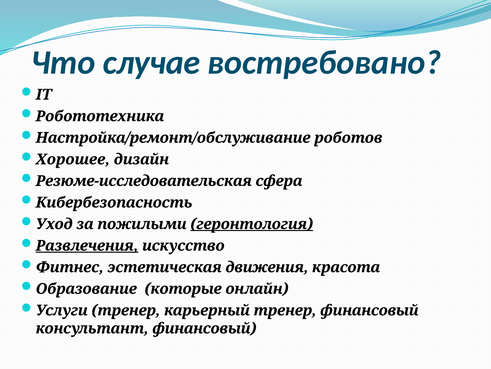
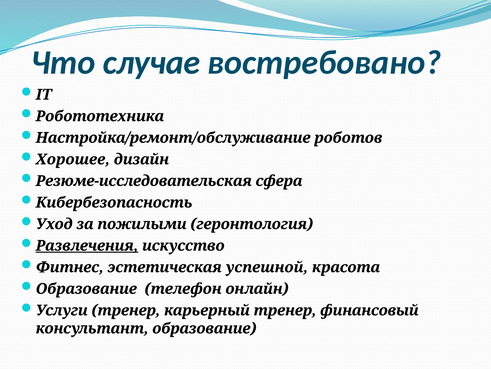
геронтология underline: present -> none
движения: движения -> успешной
которые: которые -> телефон
консультант финансовый: финансовый -> образование
